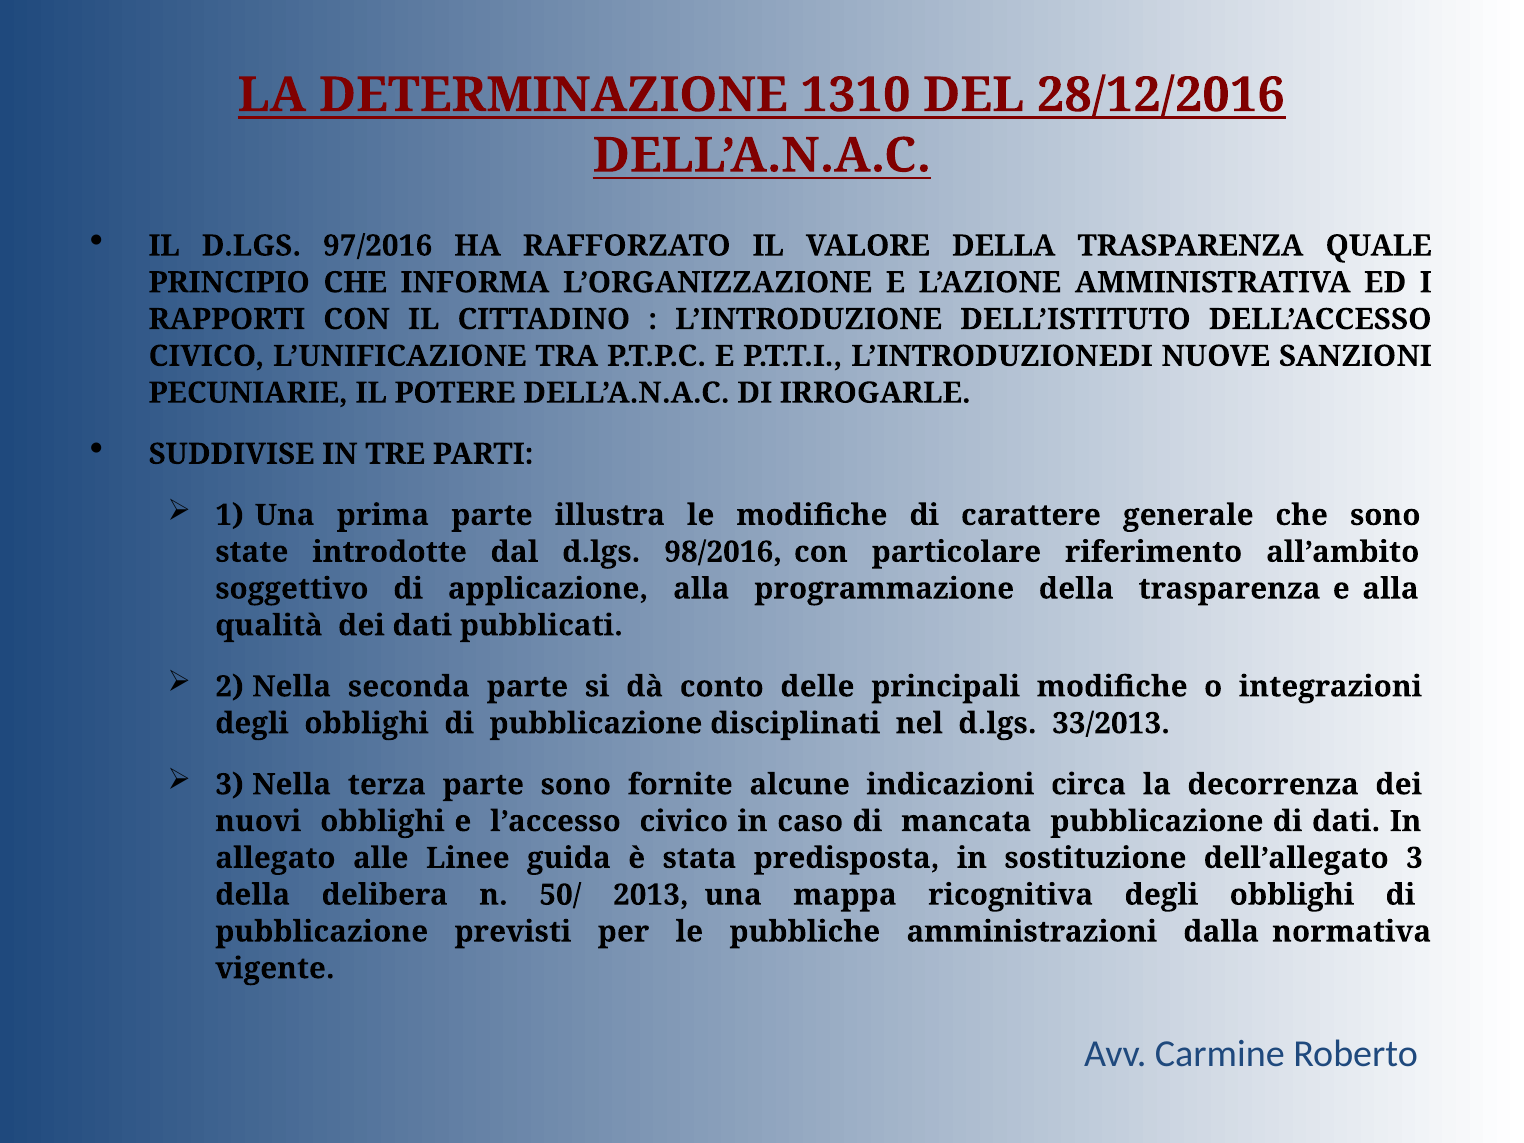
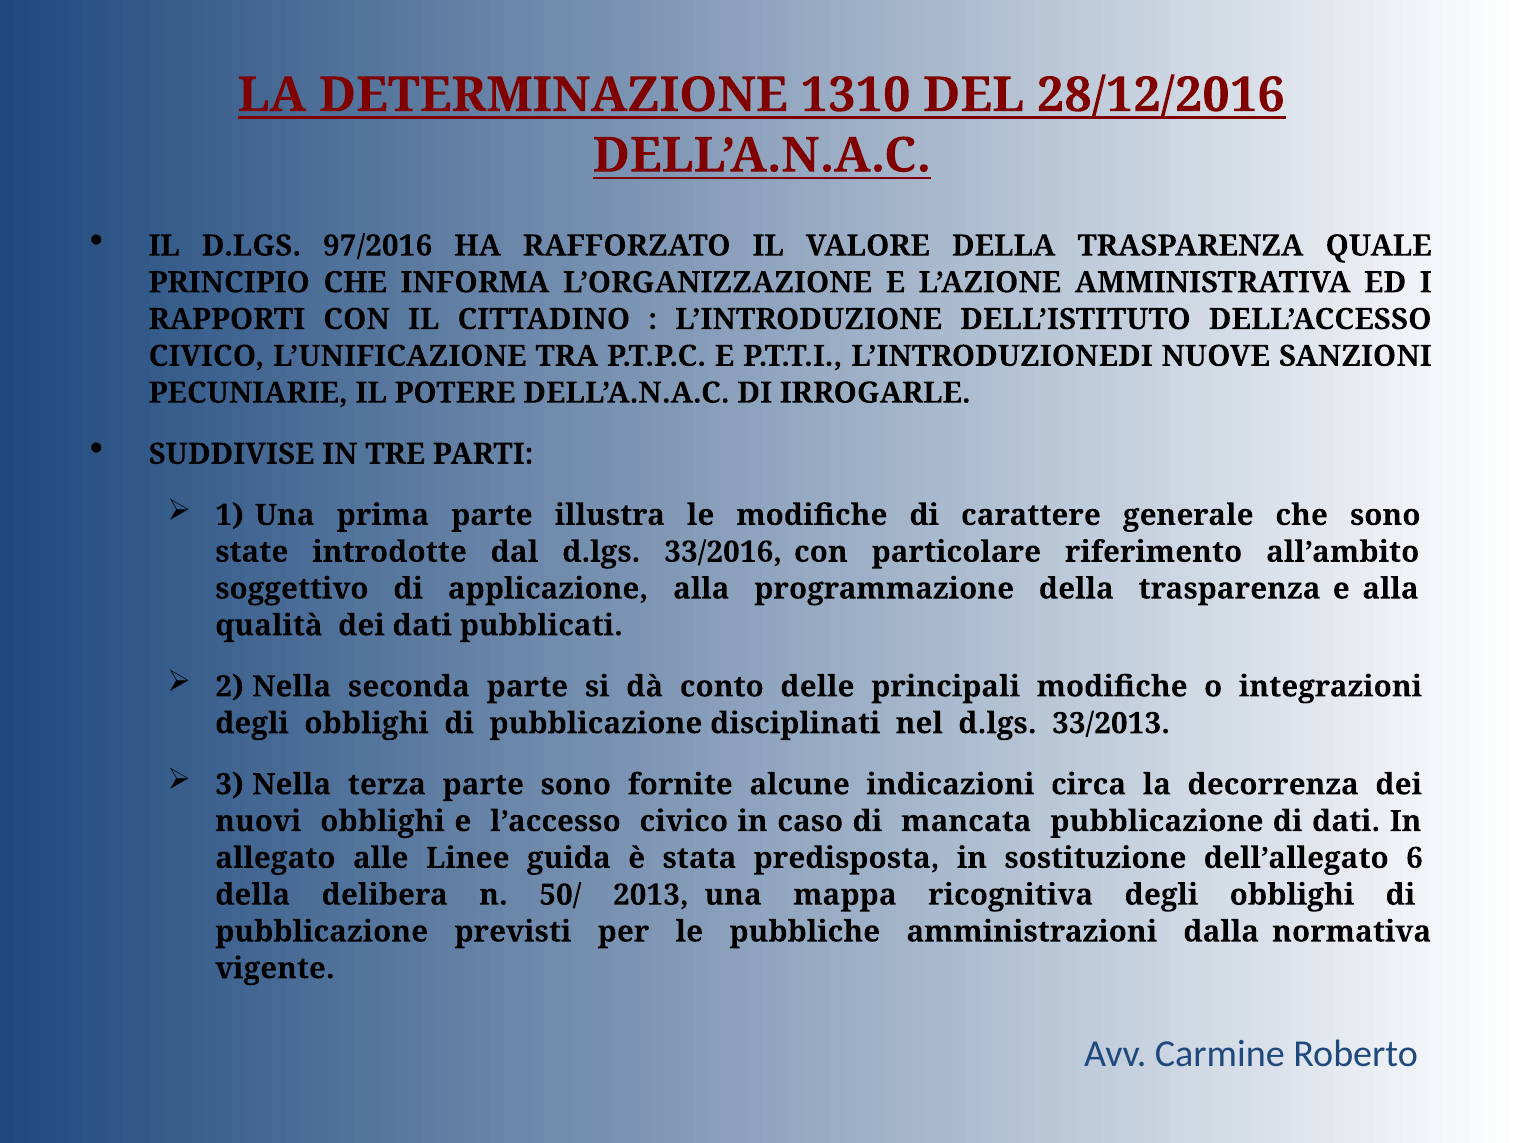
98/2016: 98/2016 -> 33/2016
dell’allegato 3: 3 -> 6
